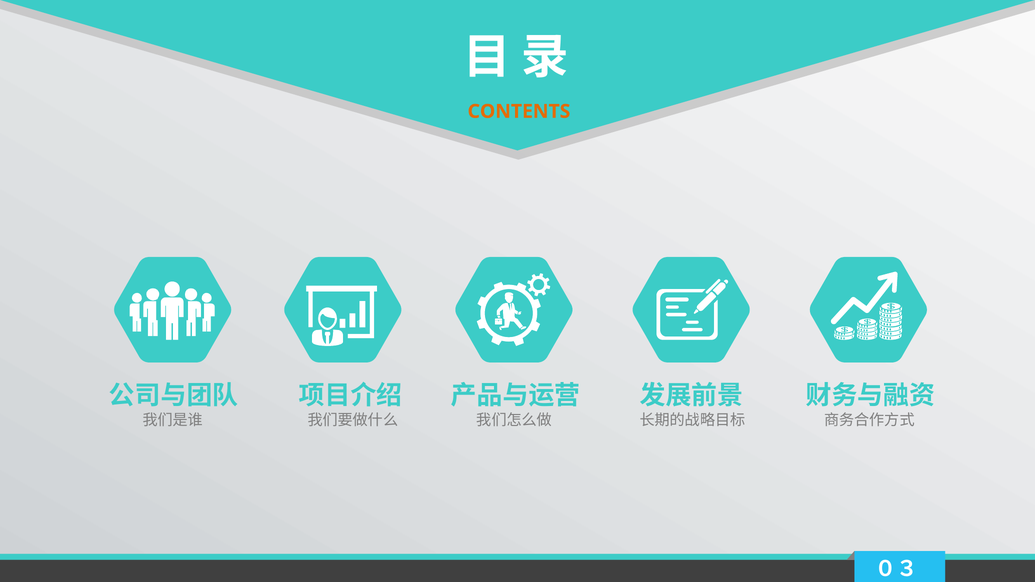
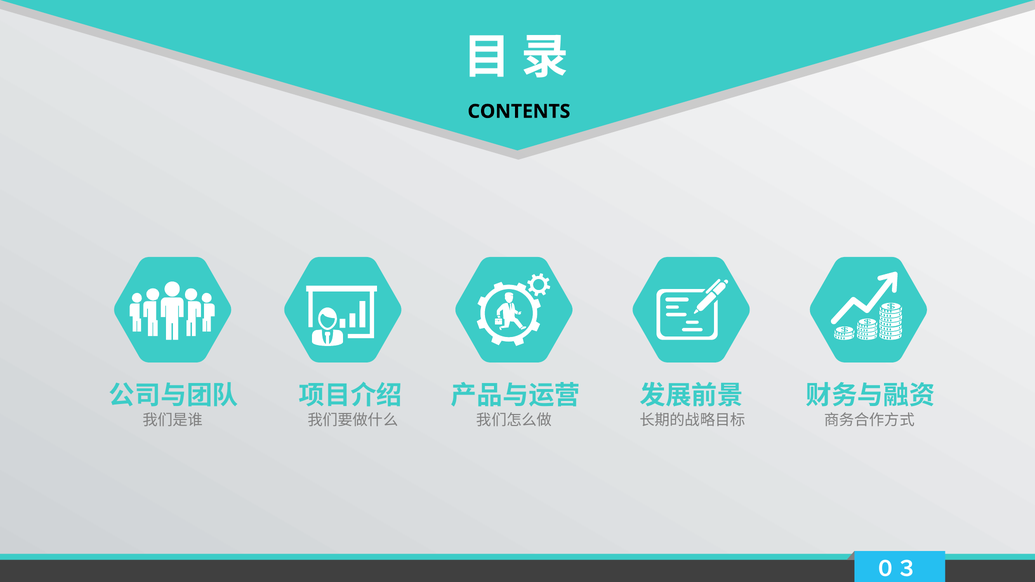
CONTENTS colour: orange -> black
